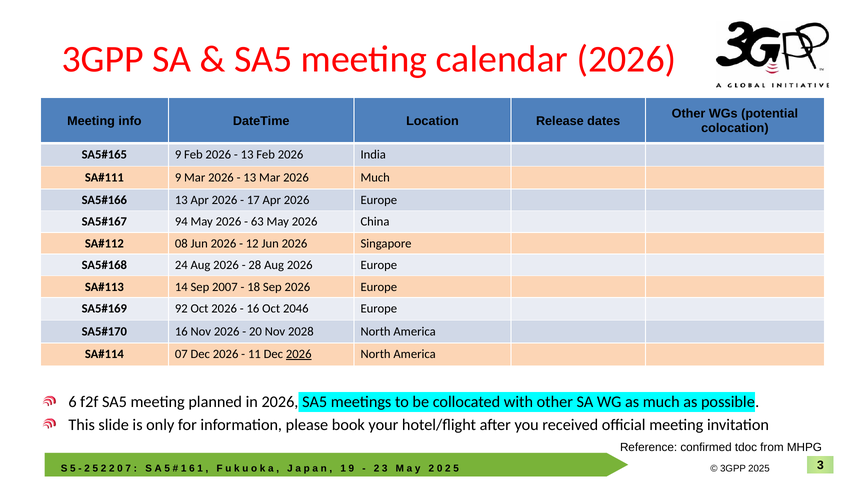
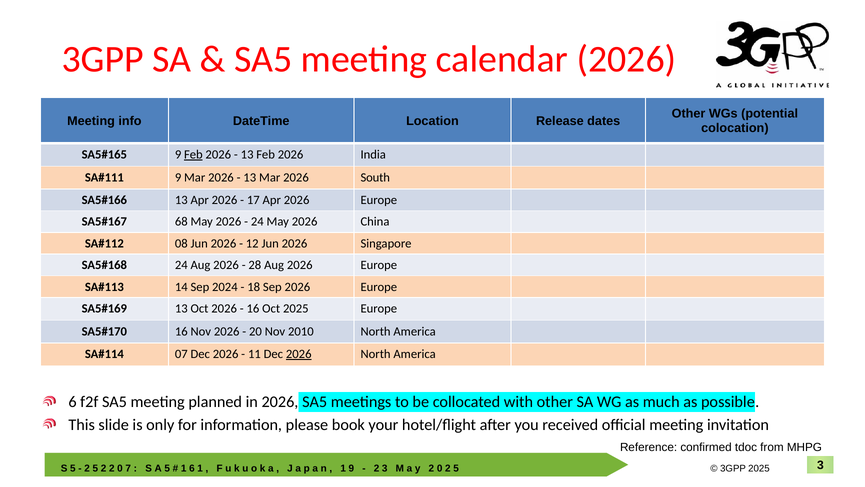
Feb at (193, 154) underline: none -> present
2026 Much: Much -> South
94: 94 -> 68
63 at (257, 222): 63 -> 24
2007: 2007 -> 2024
92 at (181, 308): 92 -> 13
Oct 2046: 2046 -> 2025
2028: 2028 -> 2010
